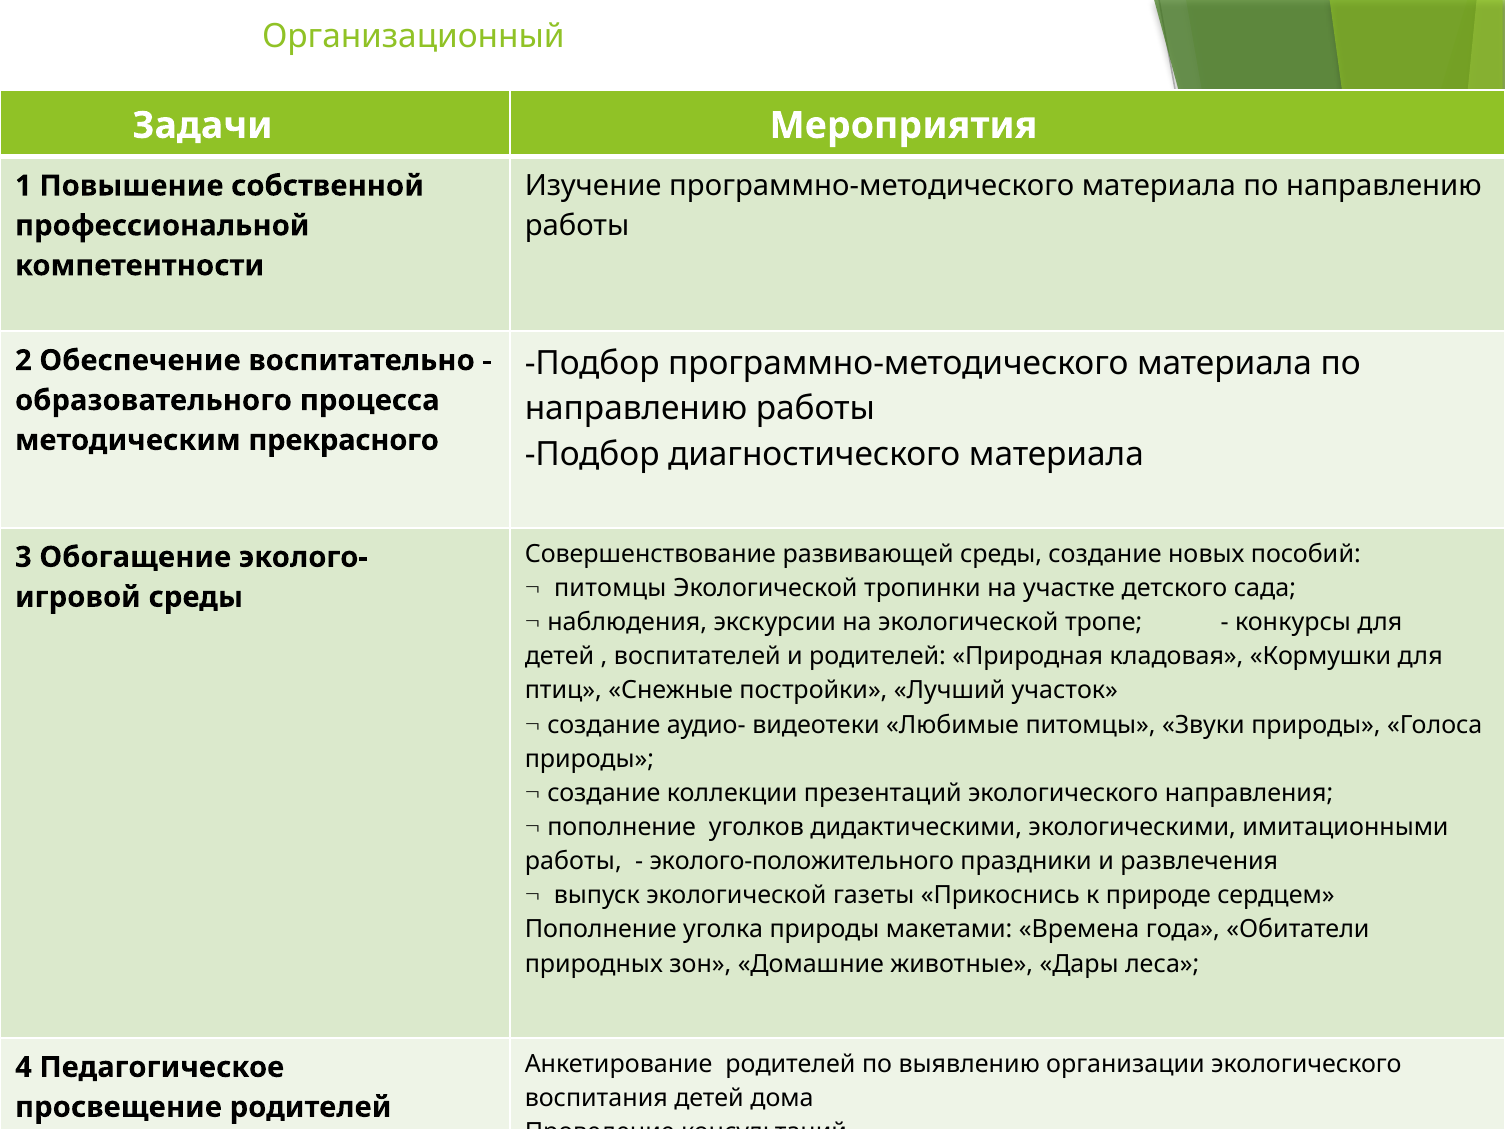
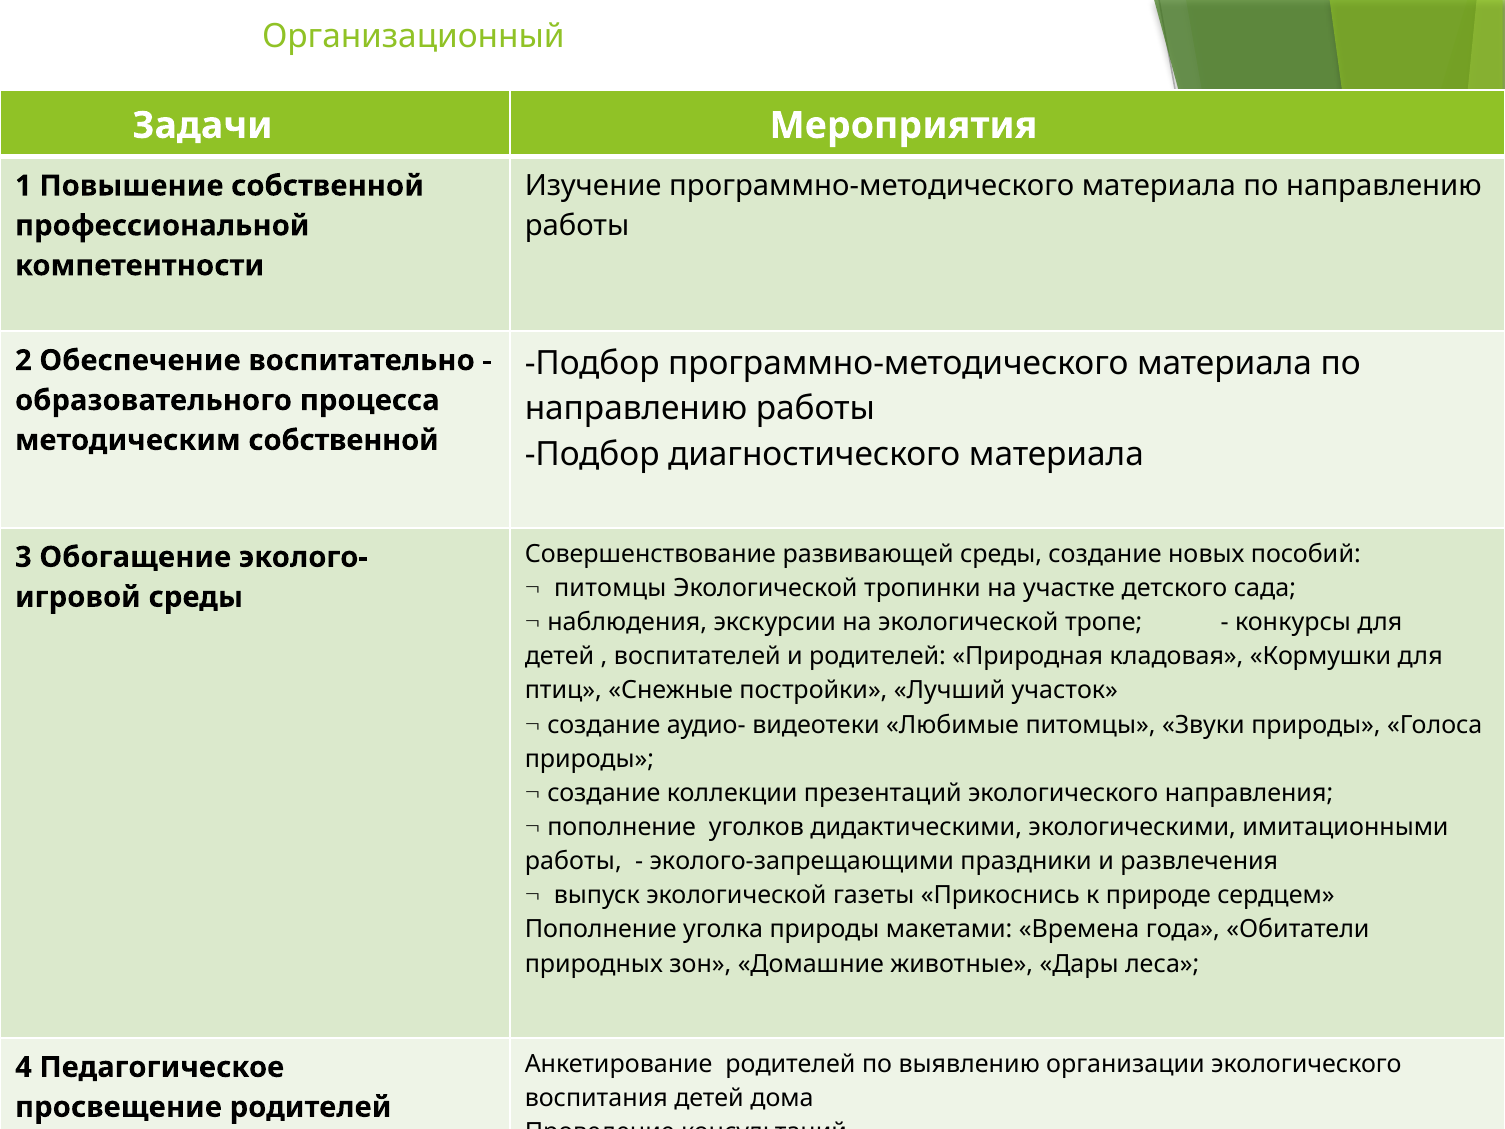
методическим прекрасного: прекрасного -> собственной
эколого-положительного: эколого-положительного -> эколого-запрещающими
